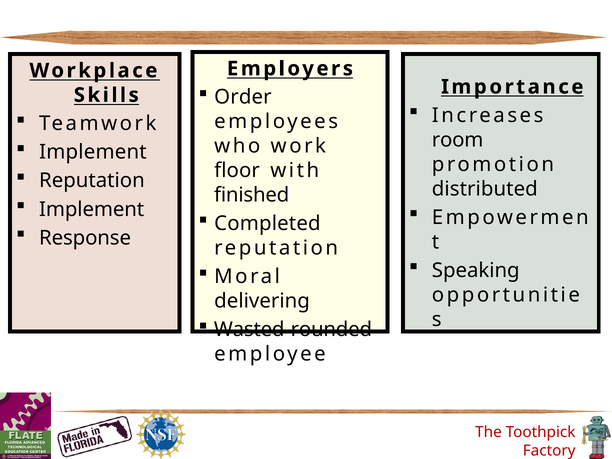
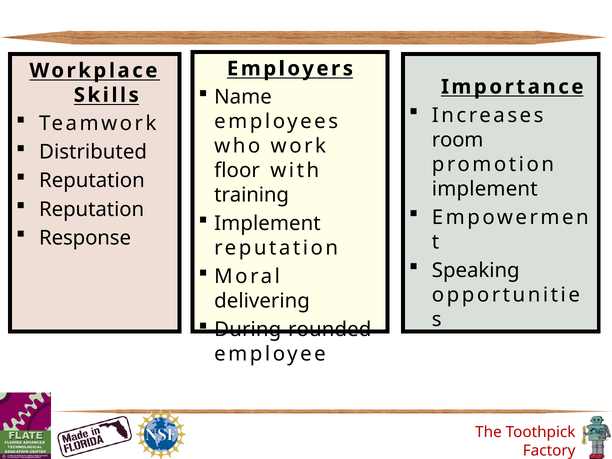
Order: Order -> Name
Implement at (93, 152): Implement -> Distributed
distributed at (485, 189): distributed -> implement
finished: finished -> training
Implement at (92, 209): Implement -> Reputation
Completed at (267, 224): Completed -> Implement
Wasted-rounded: Wasted-rounded -> During-rounded
